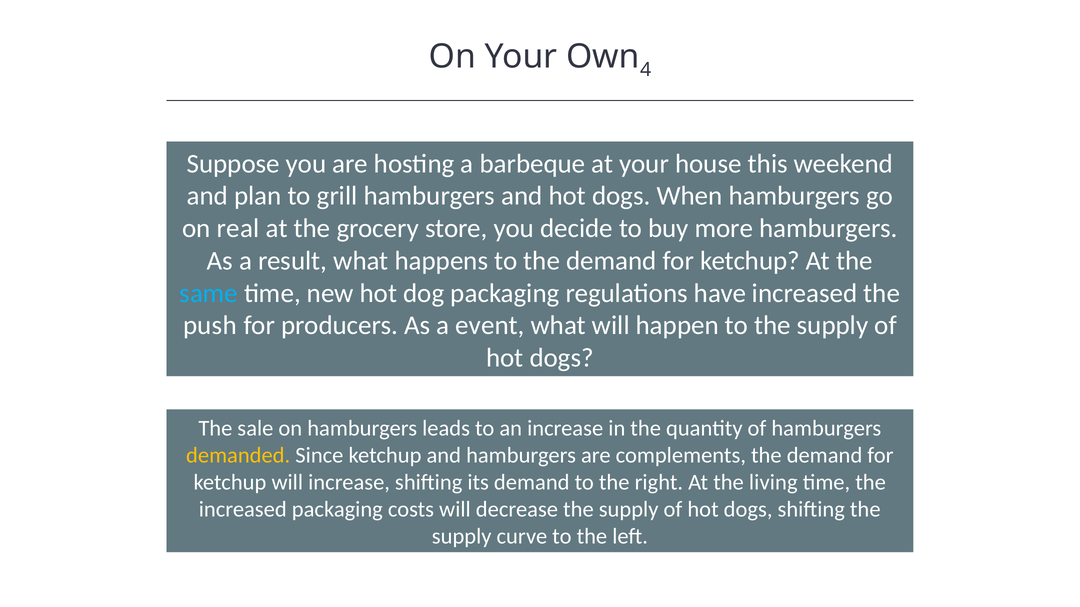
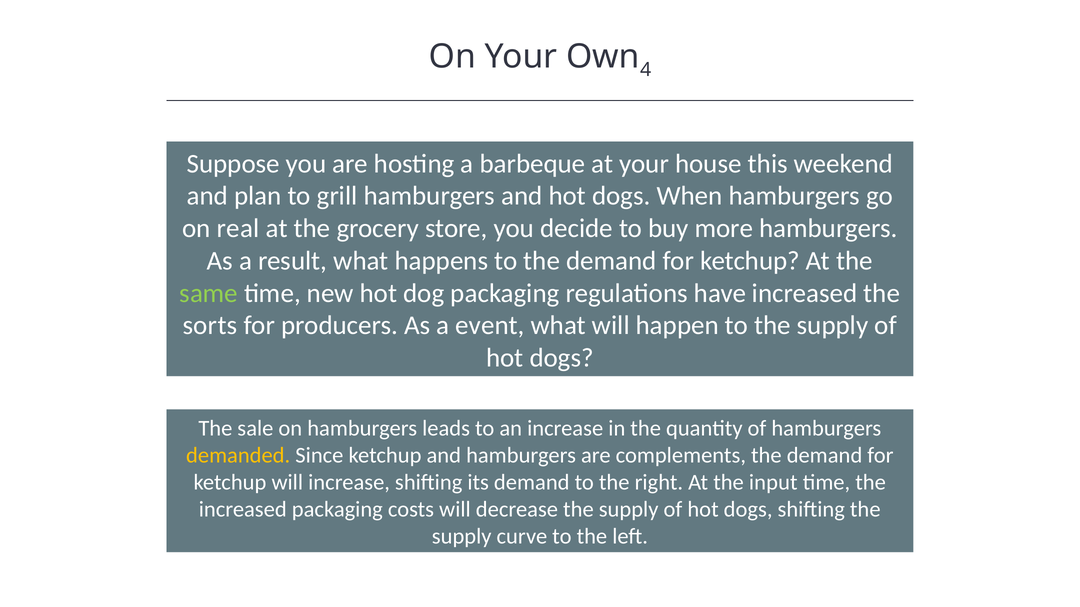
same colour: light blue -> light green
push: push -> sorts
living: living -> input
